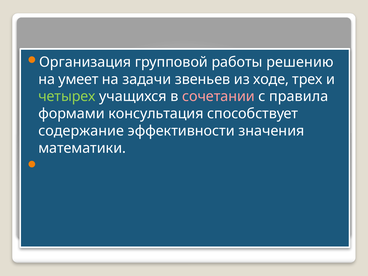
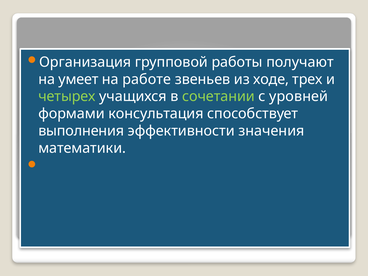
решению: решению -> получают
задачи: задачи -> работе
сочетании colour: pink -> light green
правила: правила -> уровней
содержание: содержание -> выполнения
